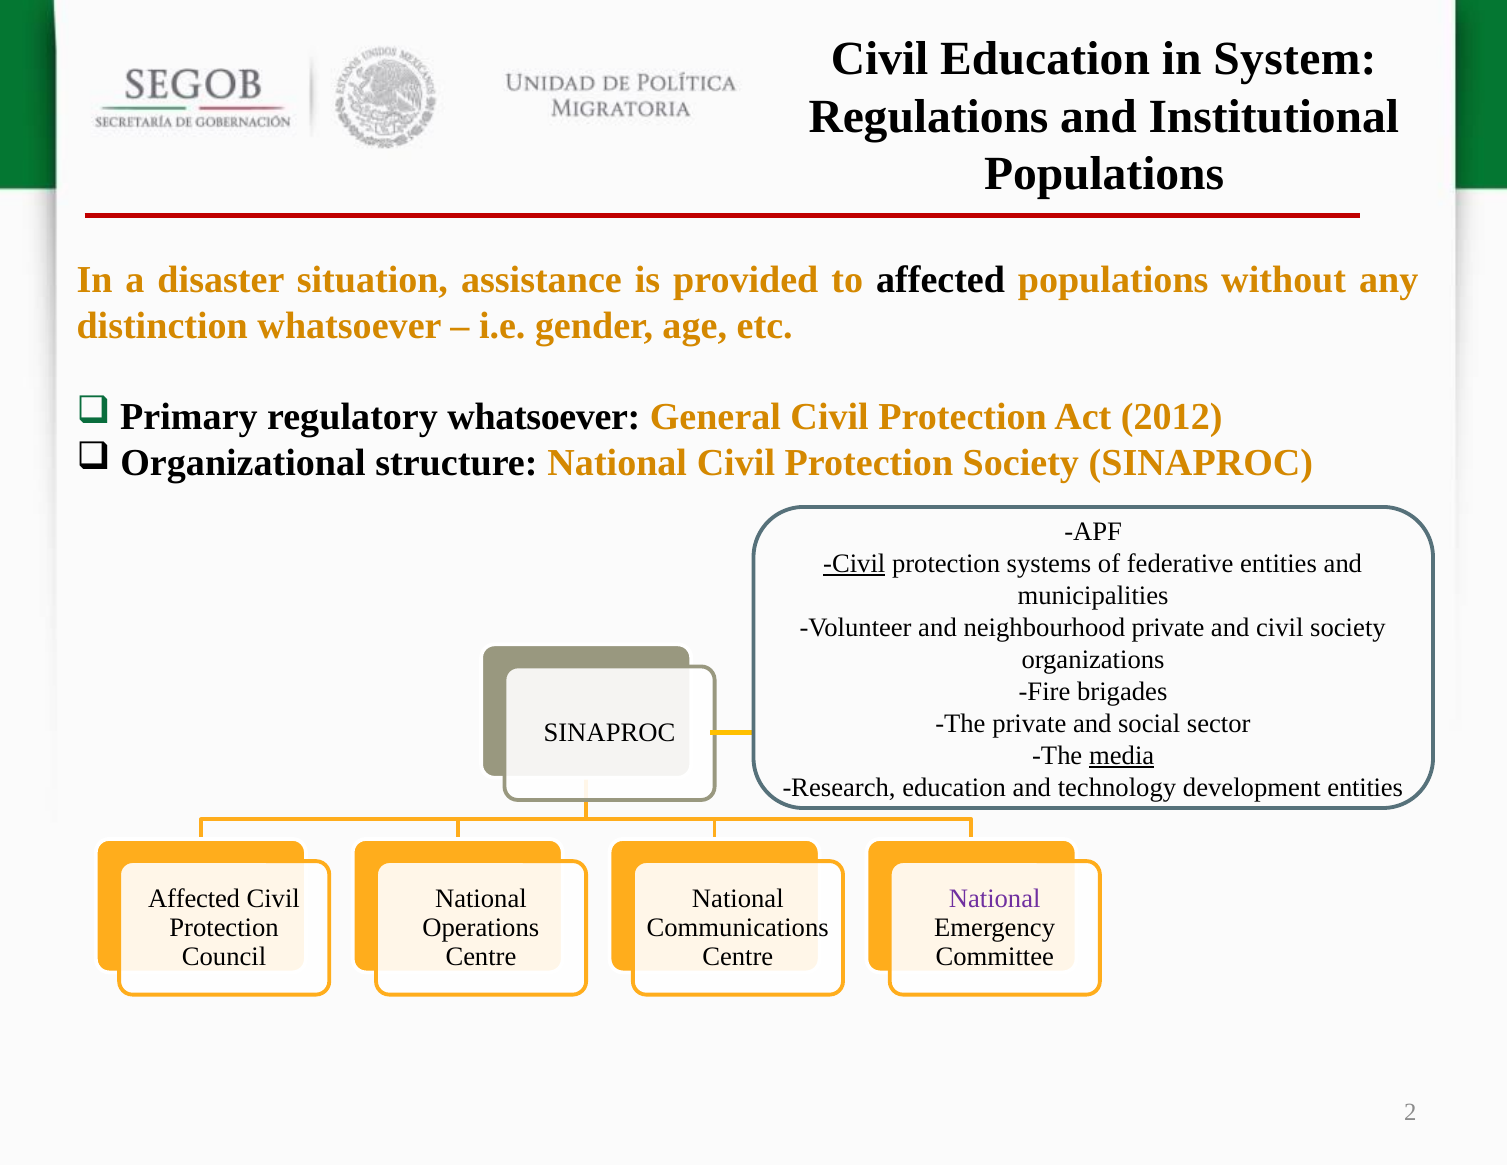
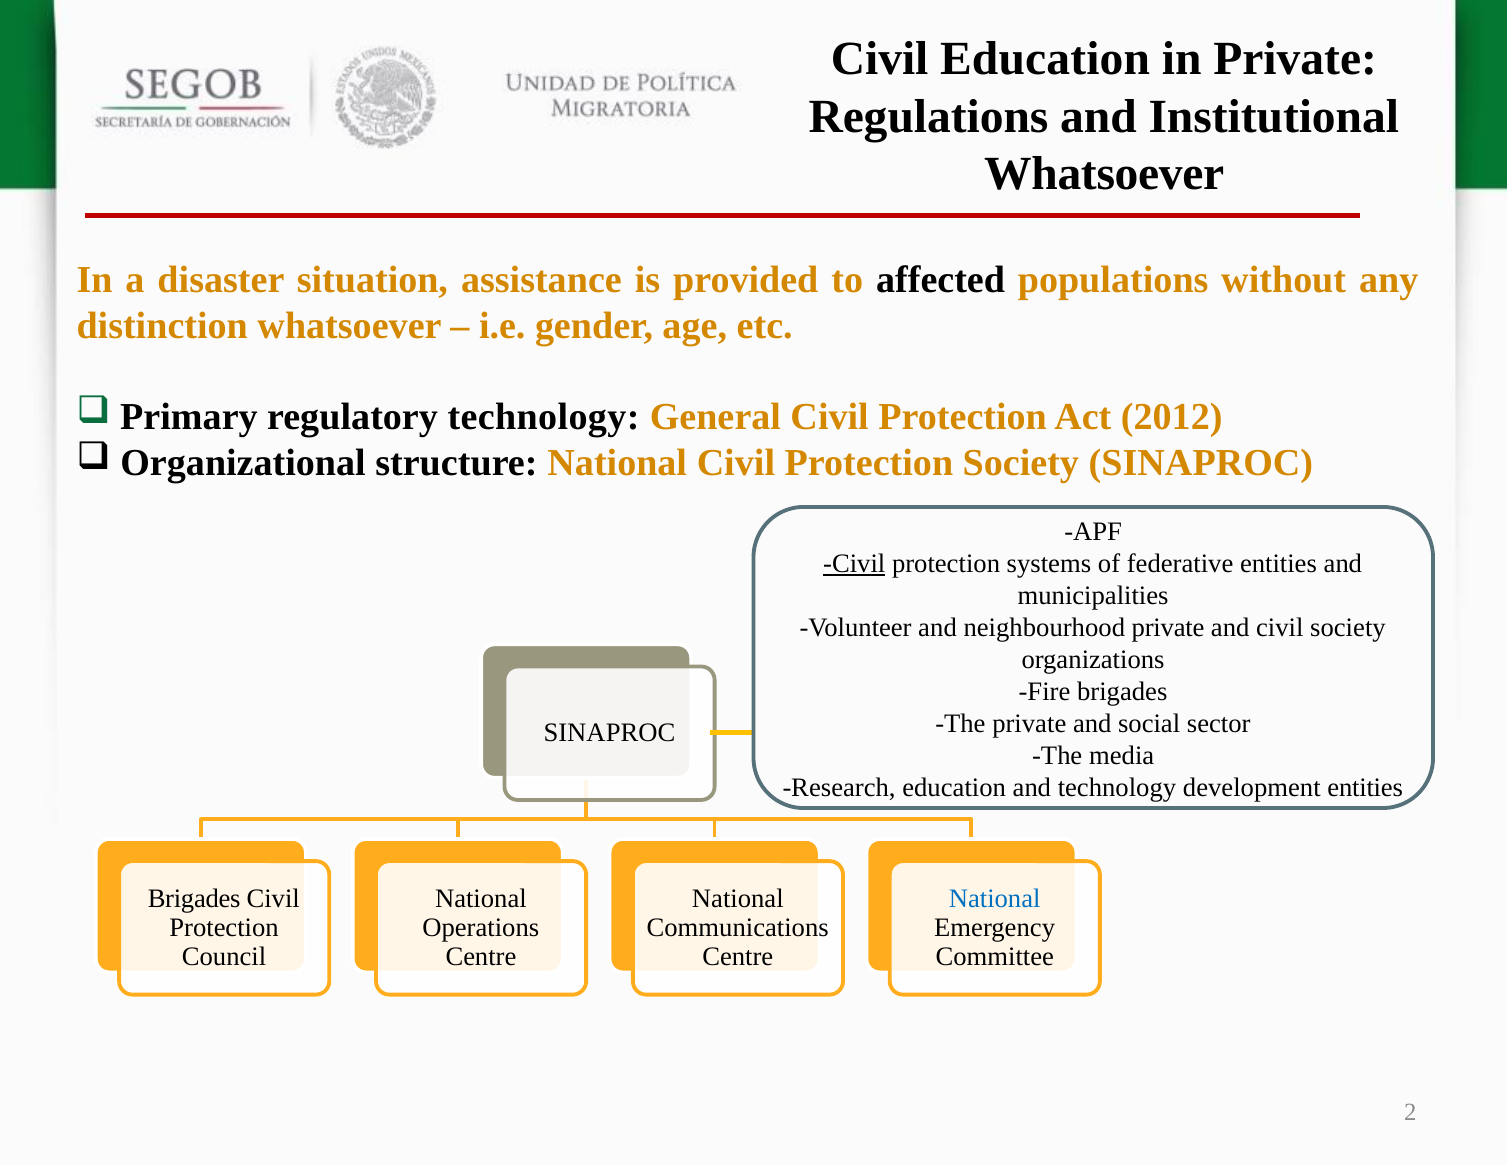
in System: System -> Private
Populations at (1104, 173): Populations -> Whatsoever
regulatory whatsoever: whatsoever -> technology
media underline: present -> none
Affected at (194, 899): Affected -> Brigades
National at (995, 899) colour: purple -> blue
